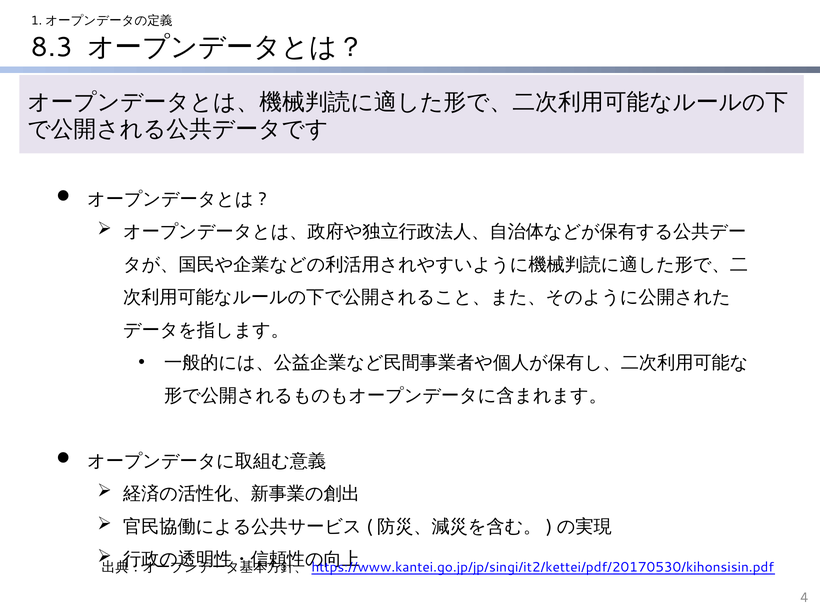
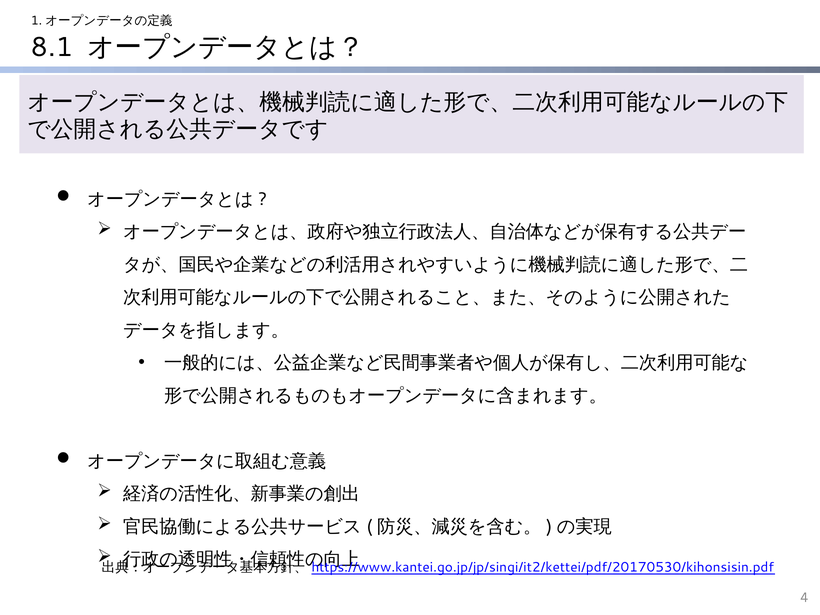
8.3: 8.3 -> 8.1
